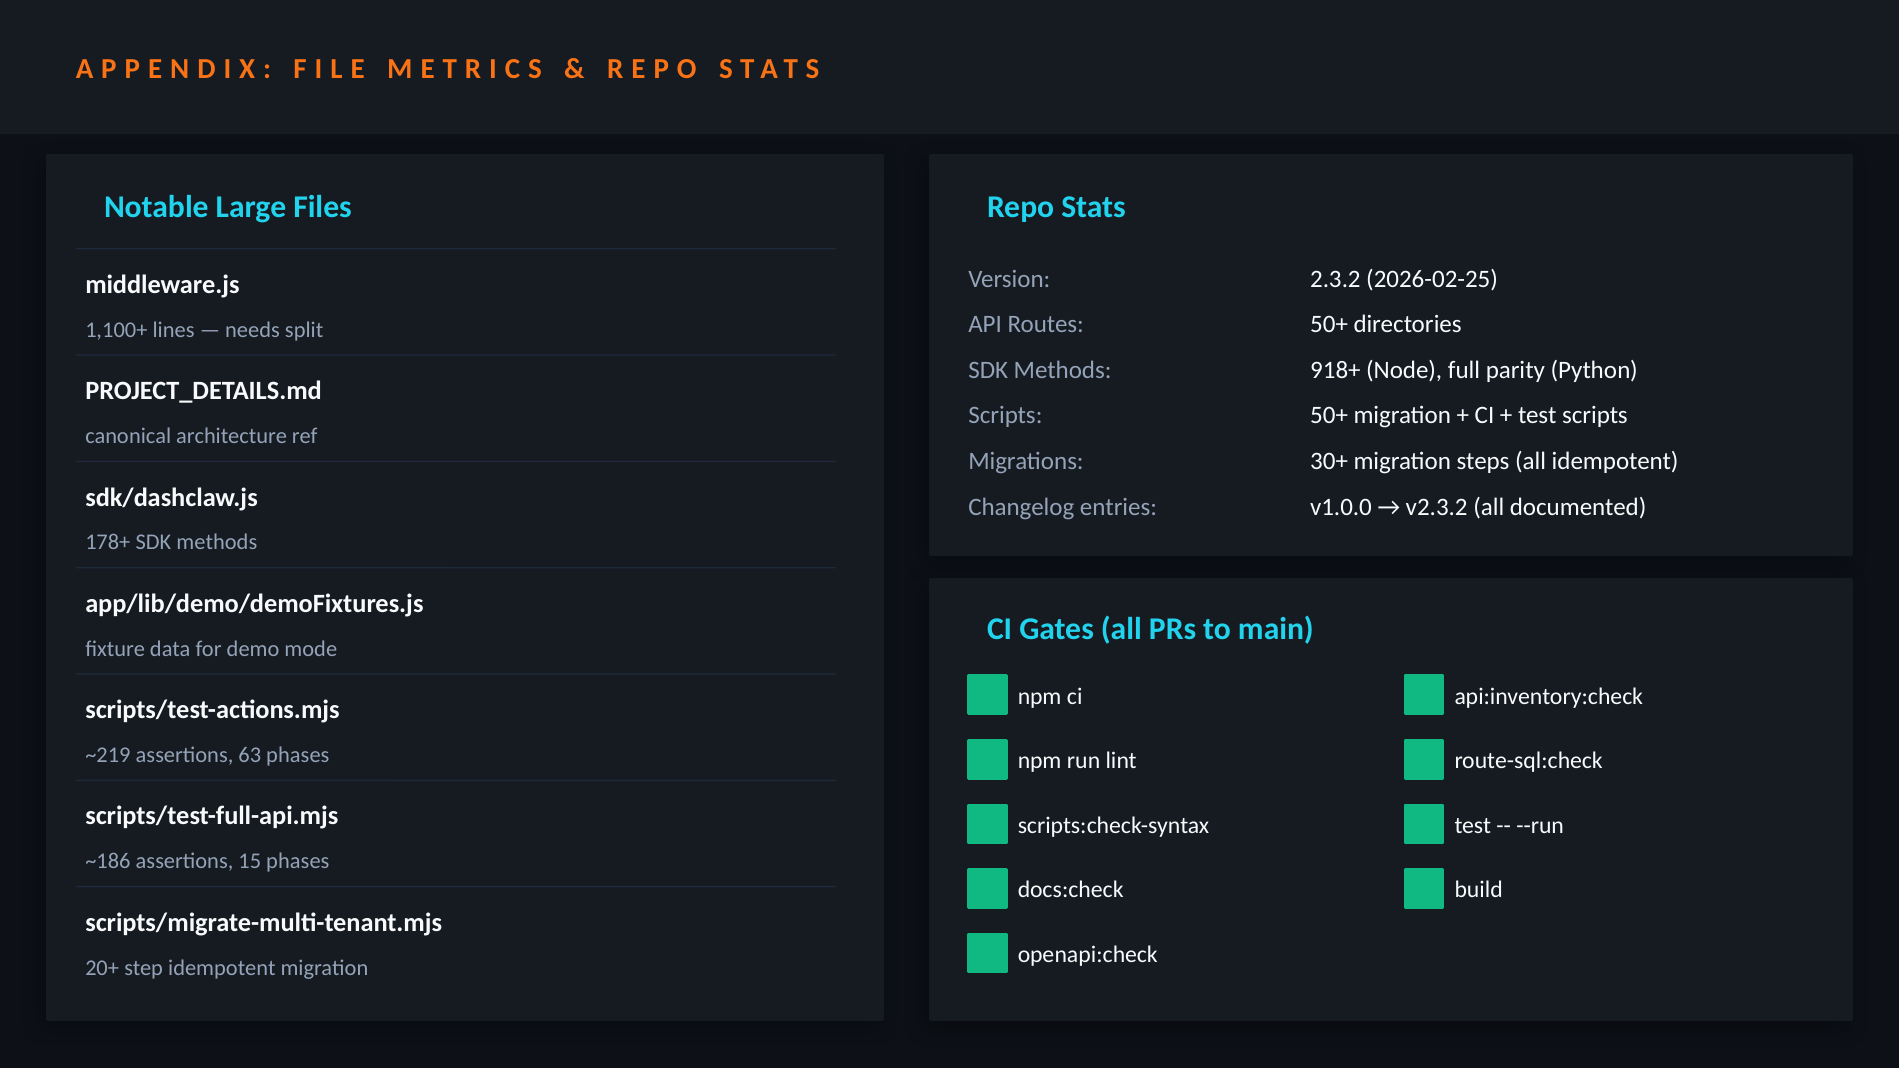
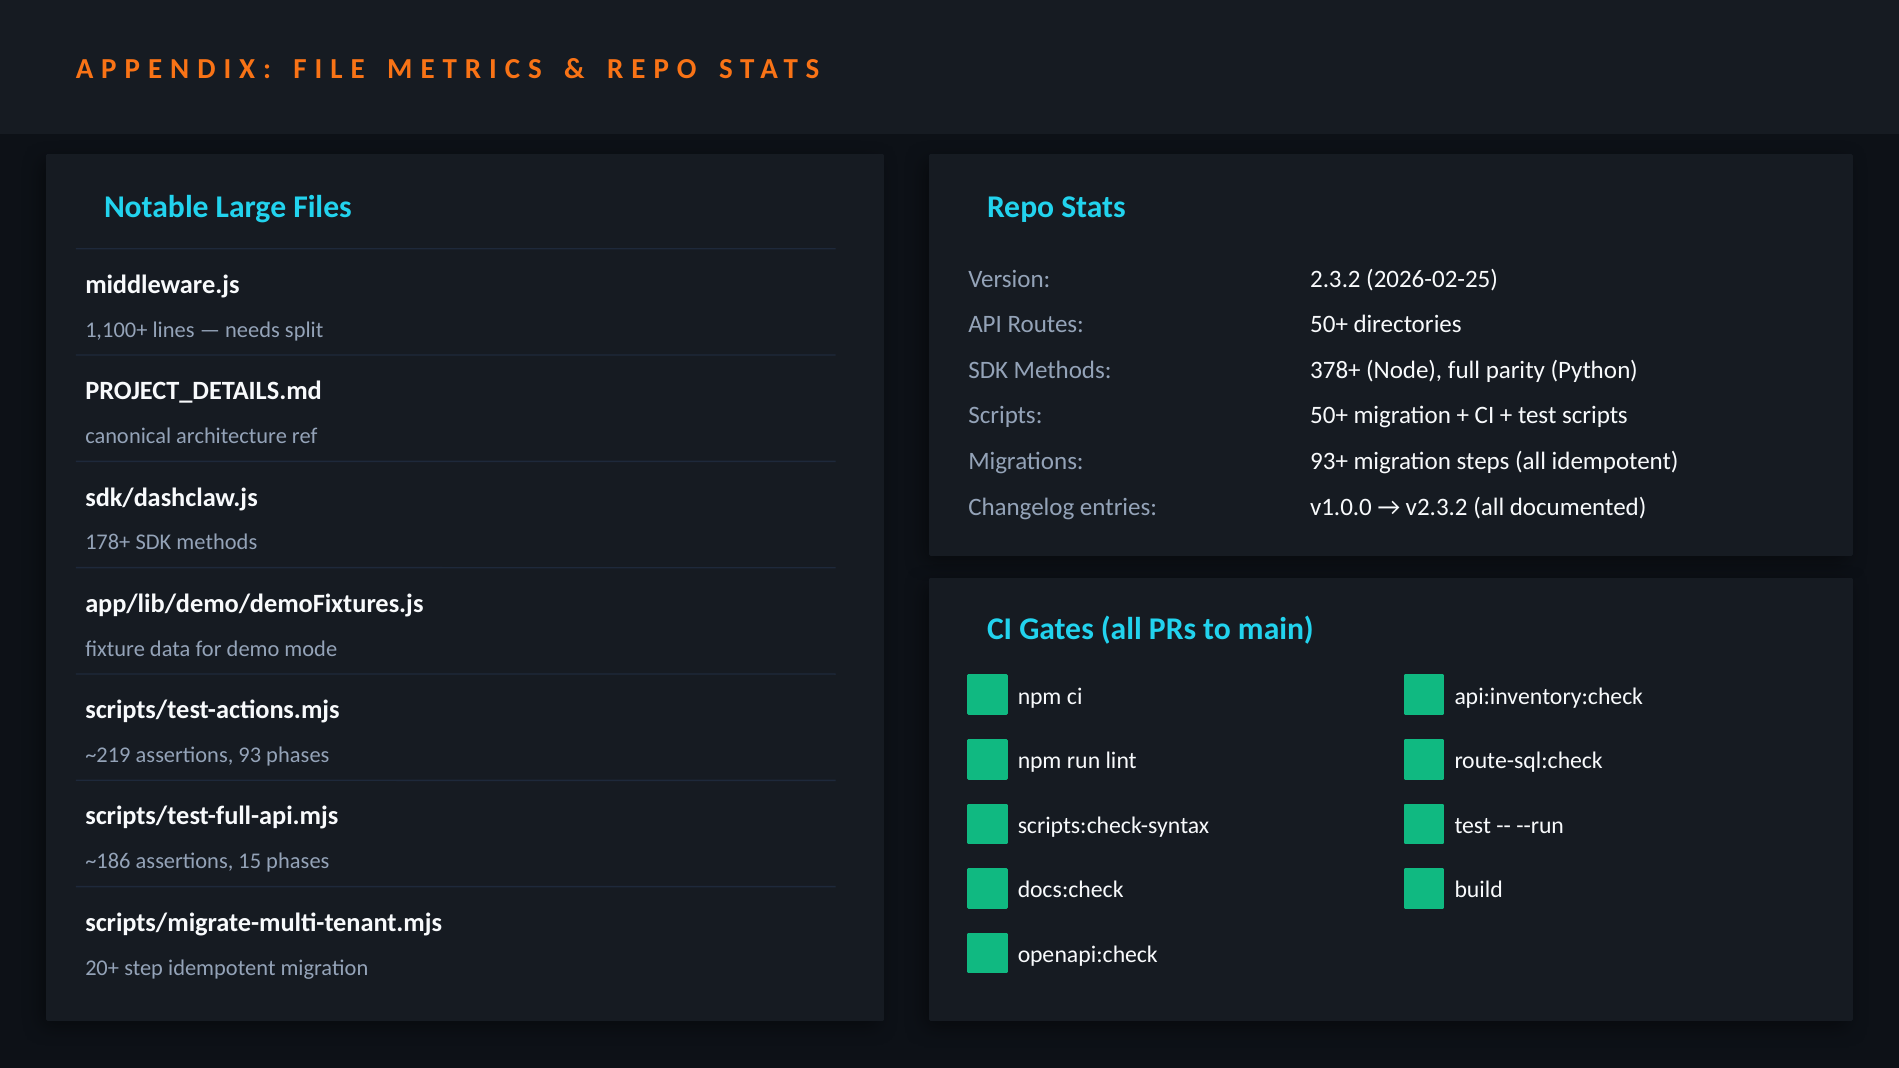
918+: 918+ -> 378+
30+: 30+ -> 93+
63: 63 -> 93
